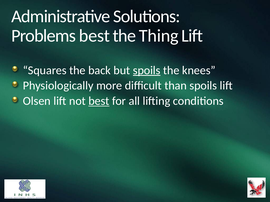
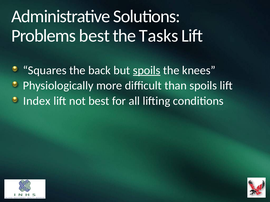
Thing: Thing -> Tasks
Olsen: Olsen -> Index
best at (99, 101) underline: present -> none
